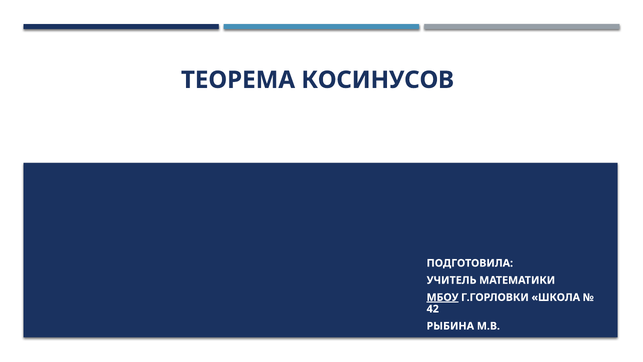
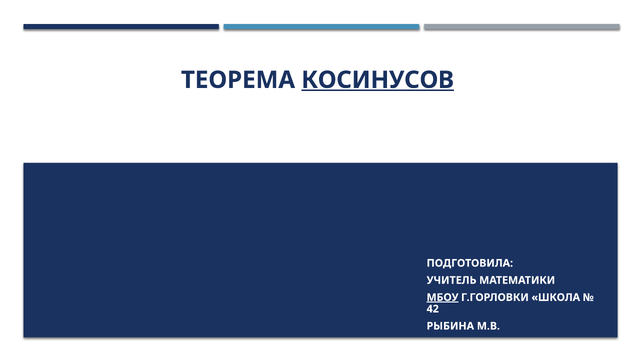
КОСИНУСОВ underline: none -> present
